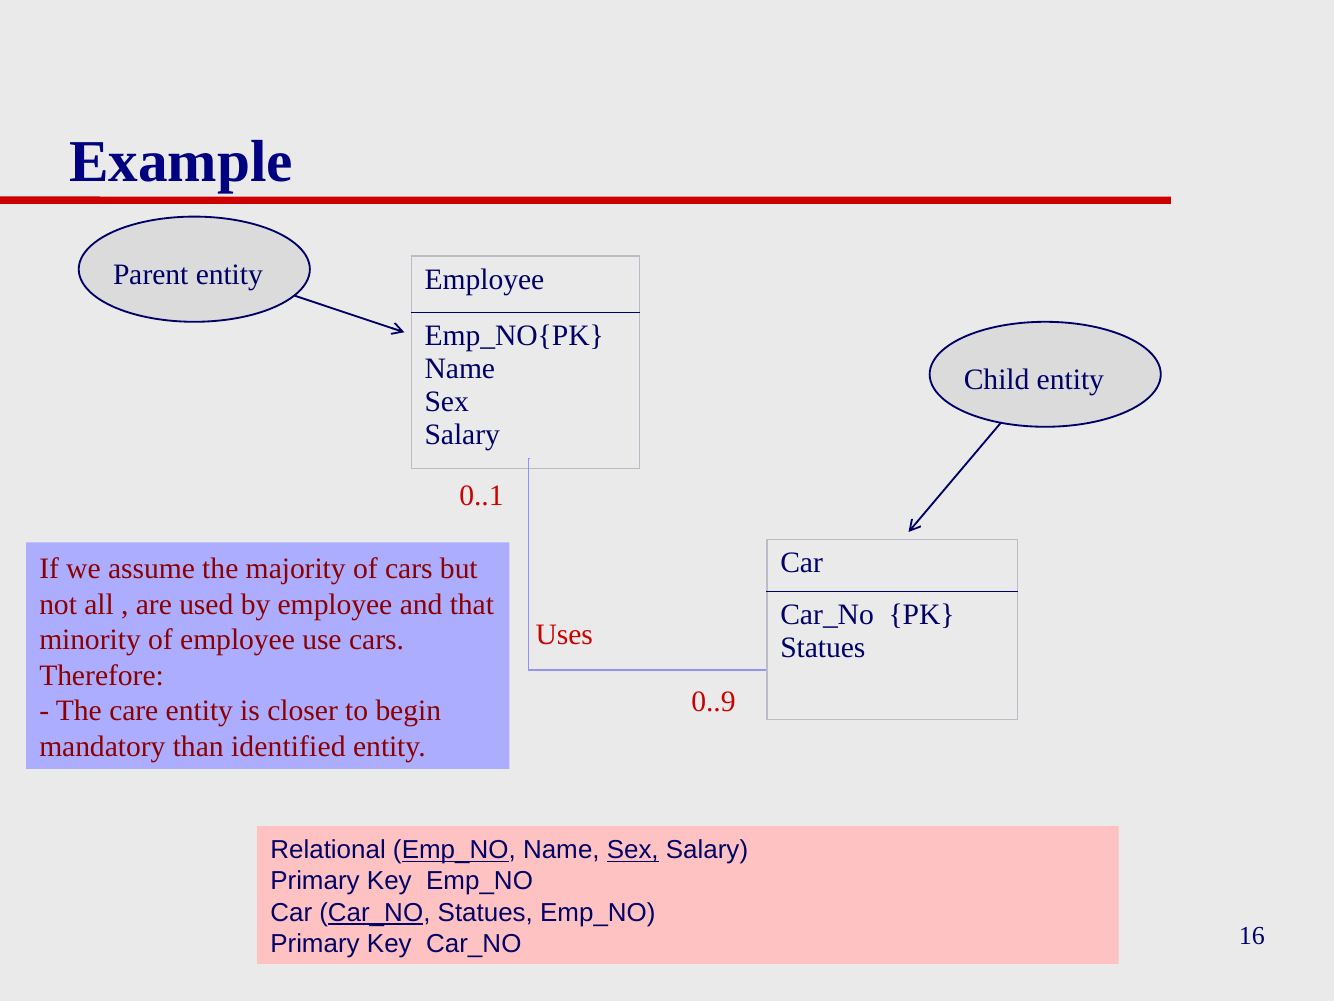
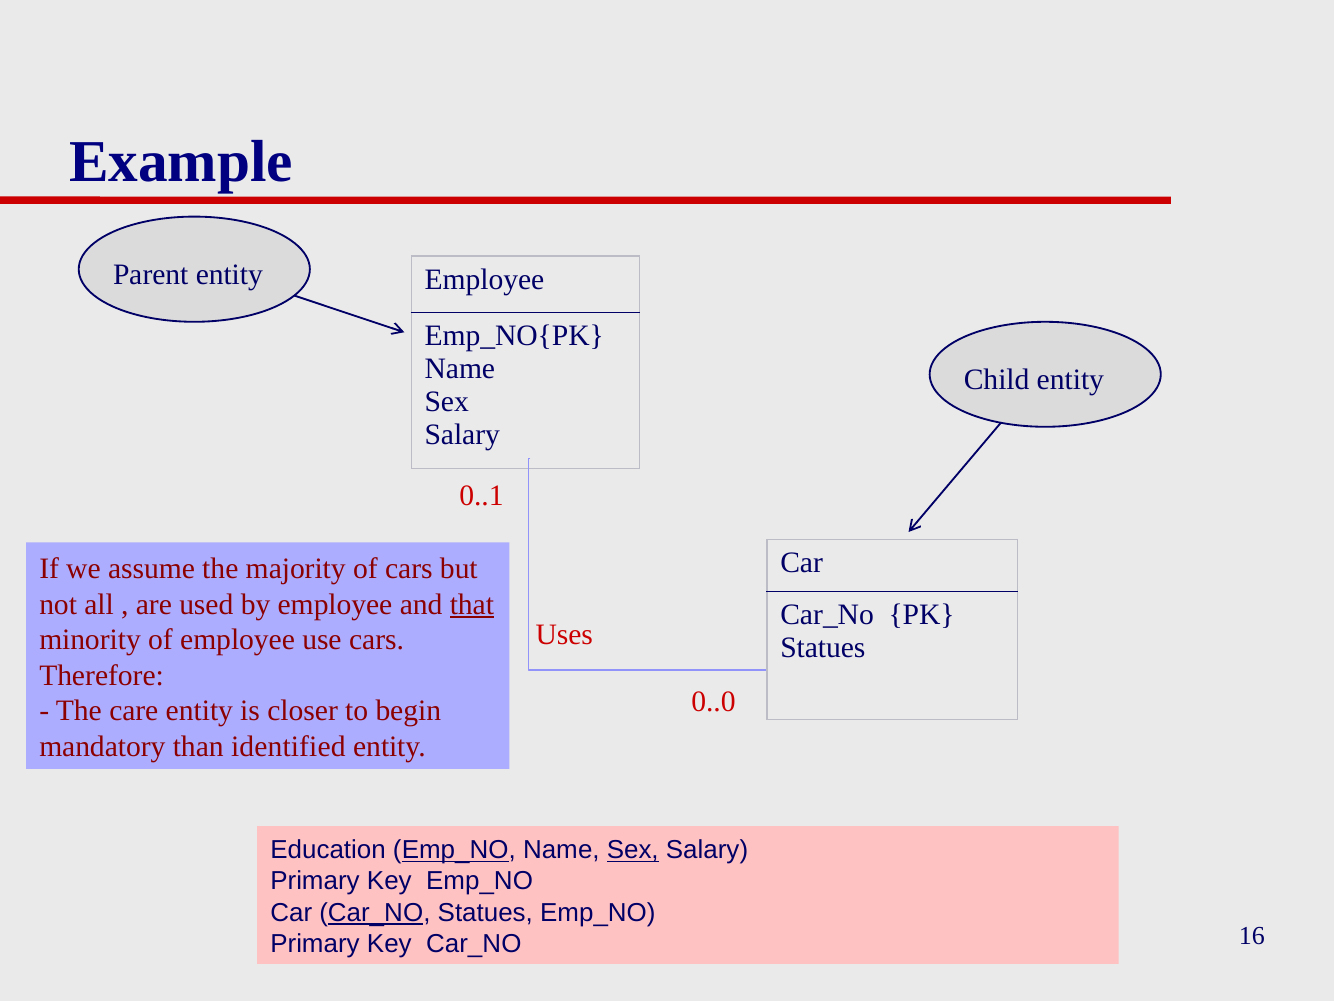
that underline: none -> present
0..9: 0..9 -> 0..0
Relational at (328, 850): Relational -> Education
